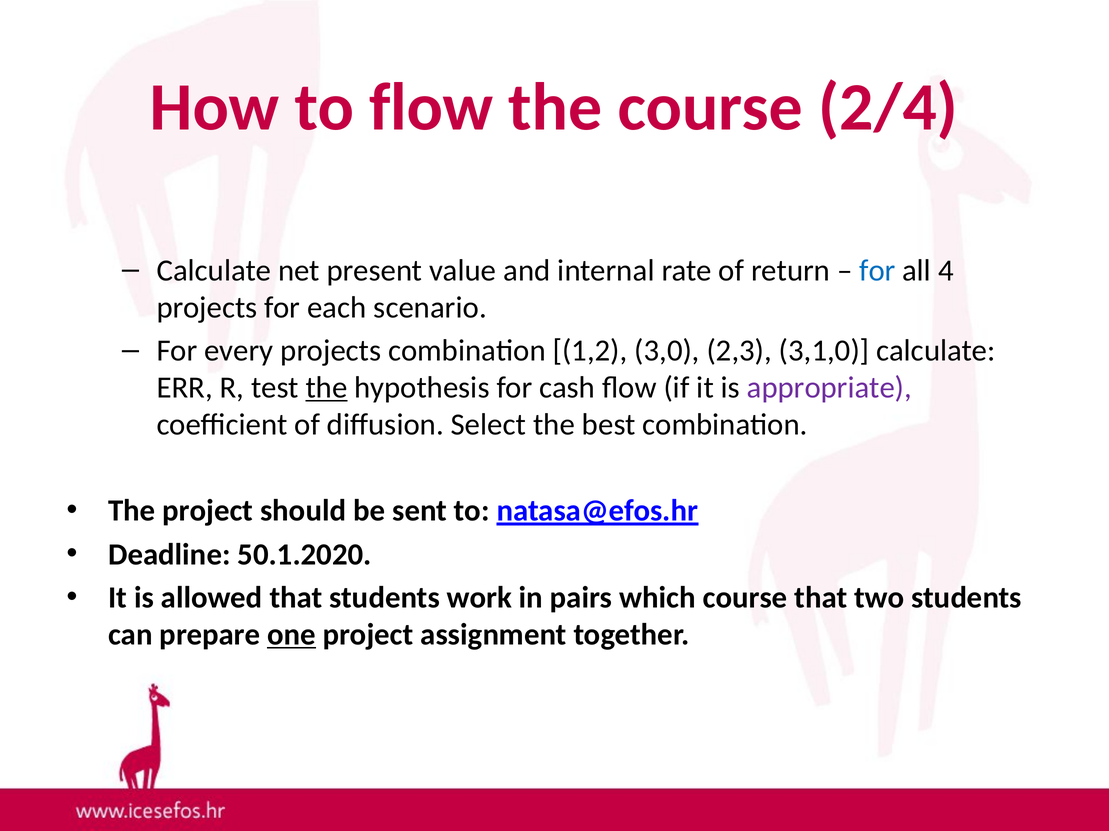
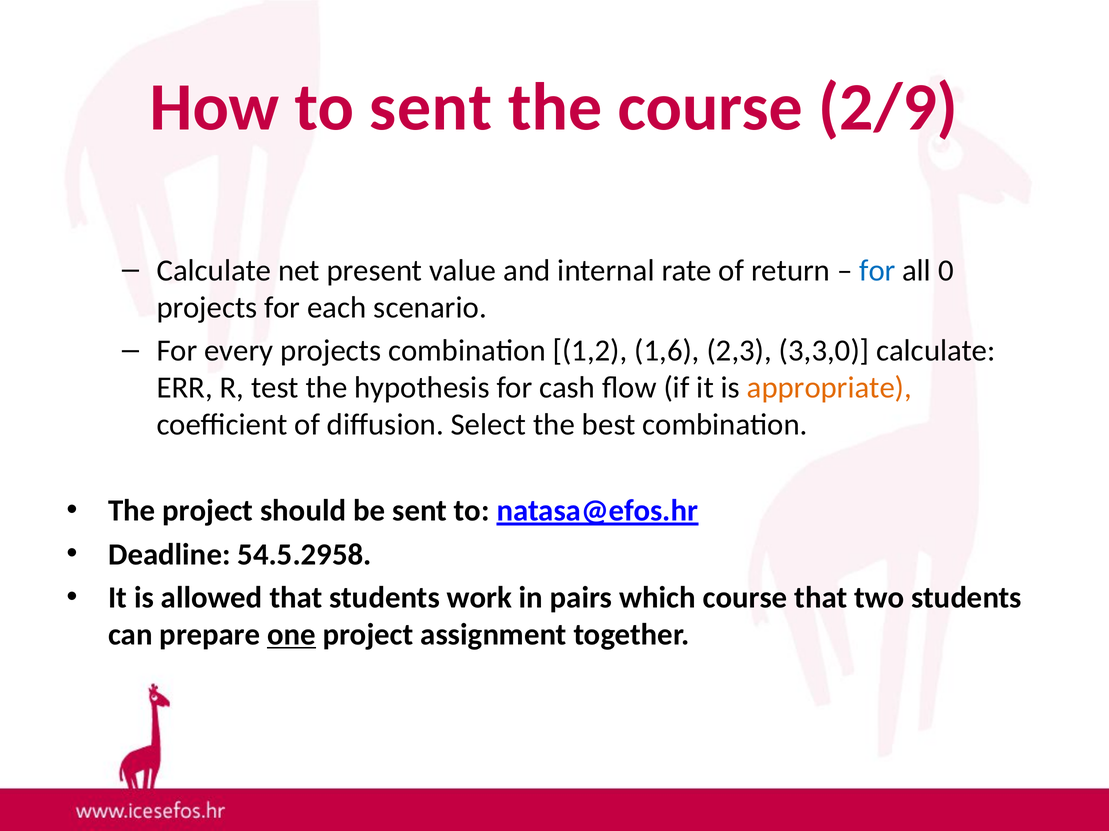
to flow: flow -> sent
2/4: 2/4 -> 2/9
4: 4 -> 0
3,0: 3,0 -> 1,6
3,1,0: 3,1,0 -> 3,3,0
the at (326, 388) underline: present -> none
appropriate colour: purple -> orange
50.1.2020: 50.1.2020 -> 54.5.2958
